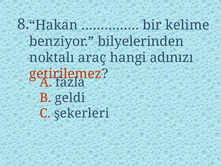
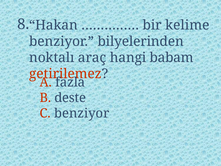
adınızı: adınızı -> babam
geldi: geldi -> deste
C şekerleri: şekerleri -> benziyor
